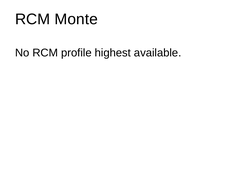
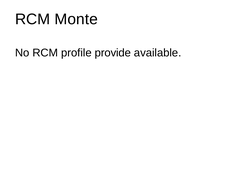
highest: highest -> provide
